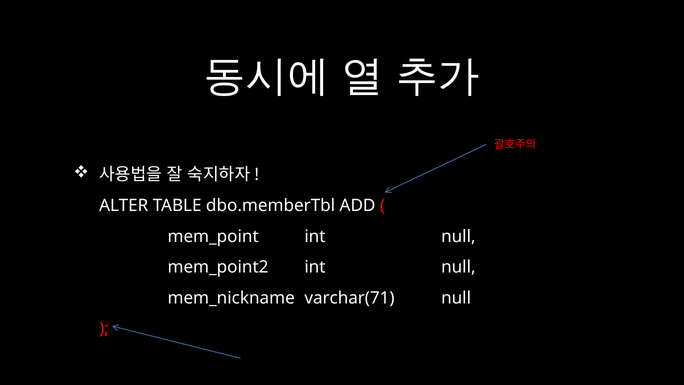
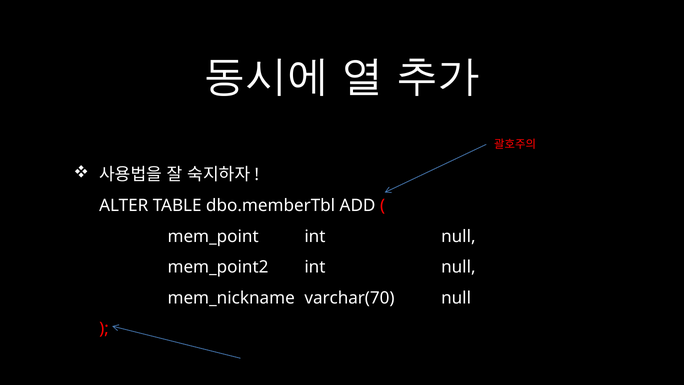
varchar(71: varchar(71 -> varchar(70
